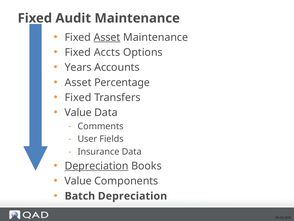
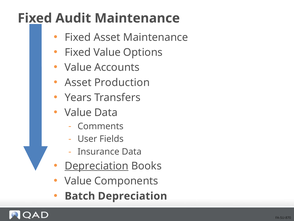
Asset at (107, 37) underline: present -> none
Fixed Accts: Accts -> Value
Years at (78, 67): Years -> Value
Percentage: Percentage -> Production
Fixed at (78, 97): Fixed -> Years
